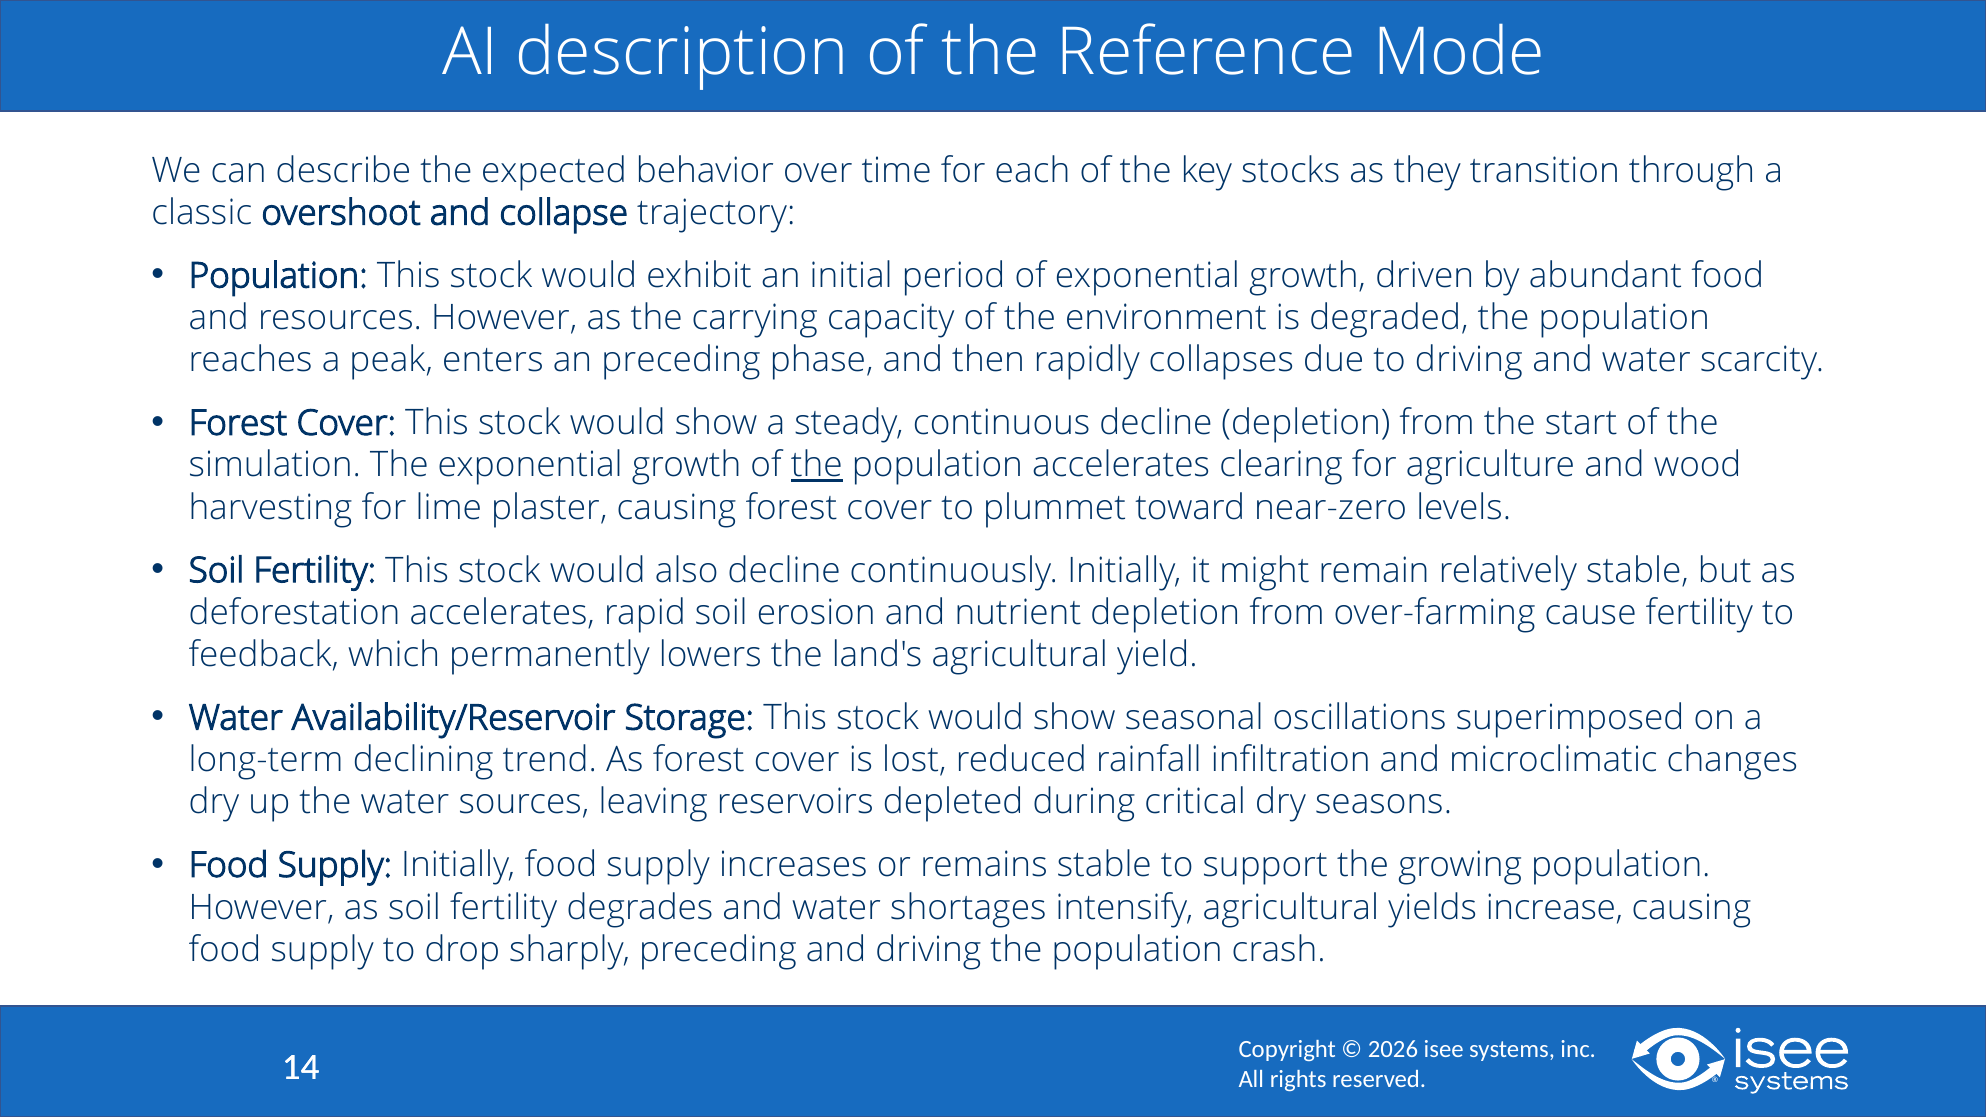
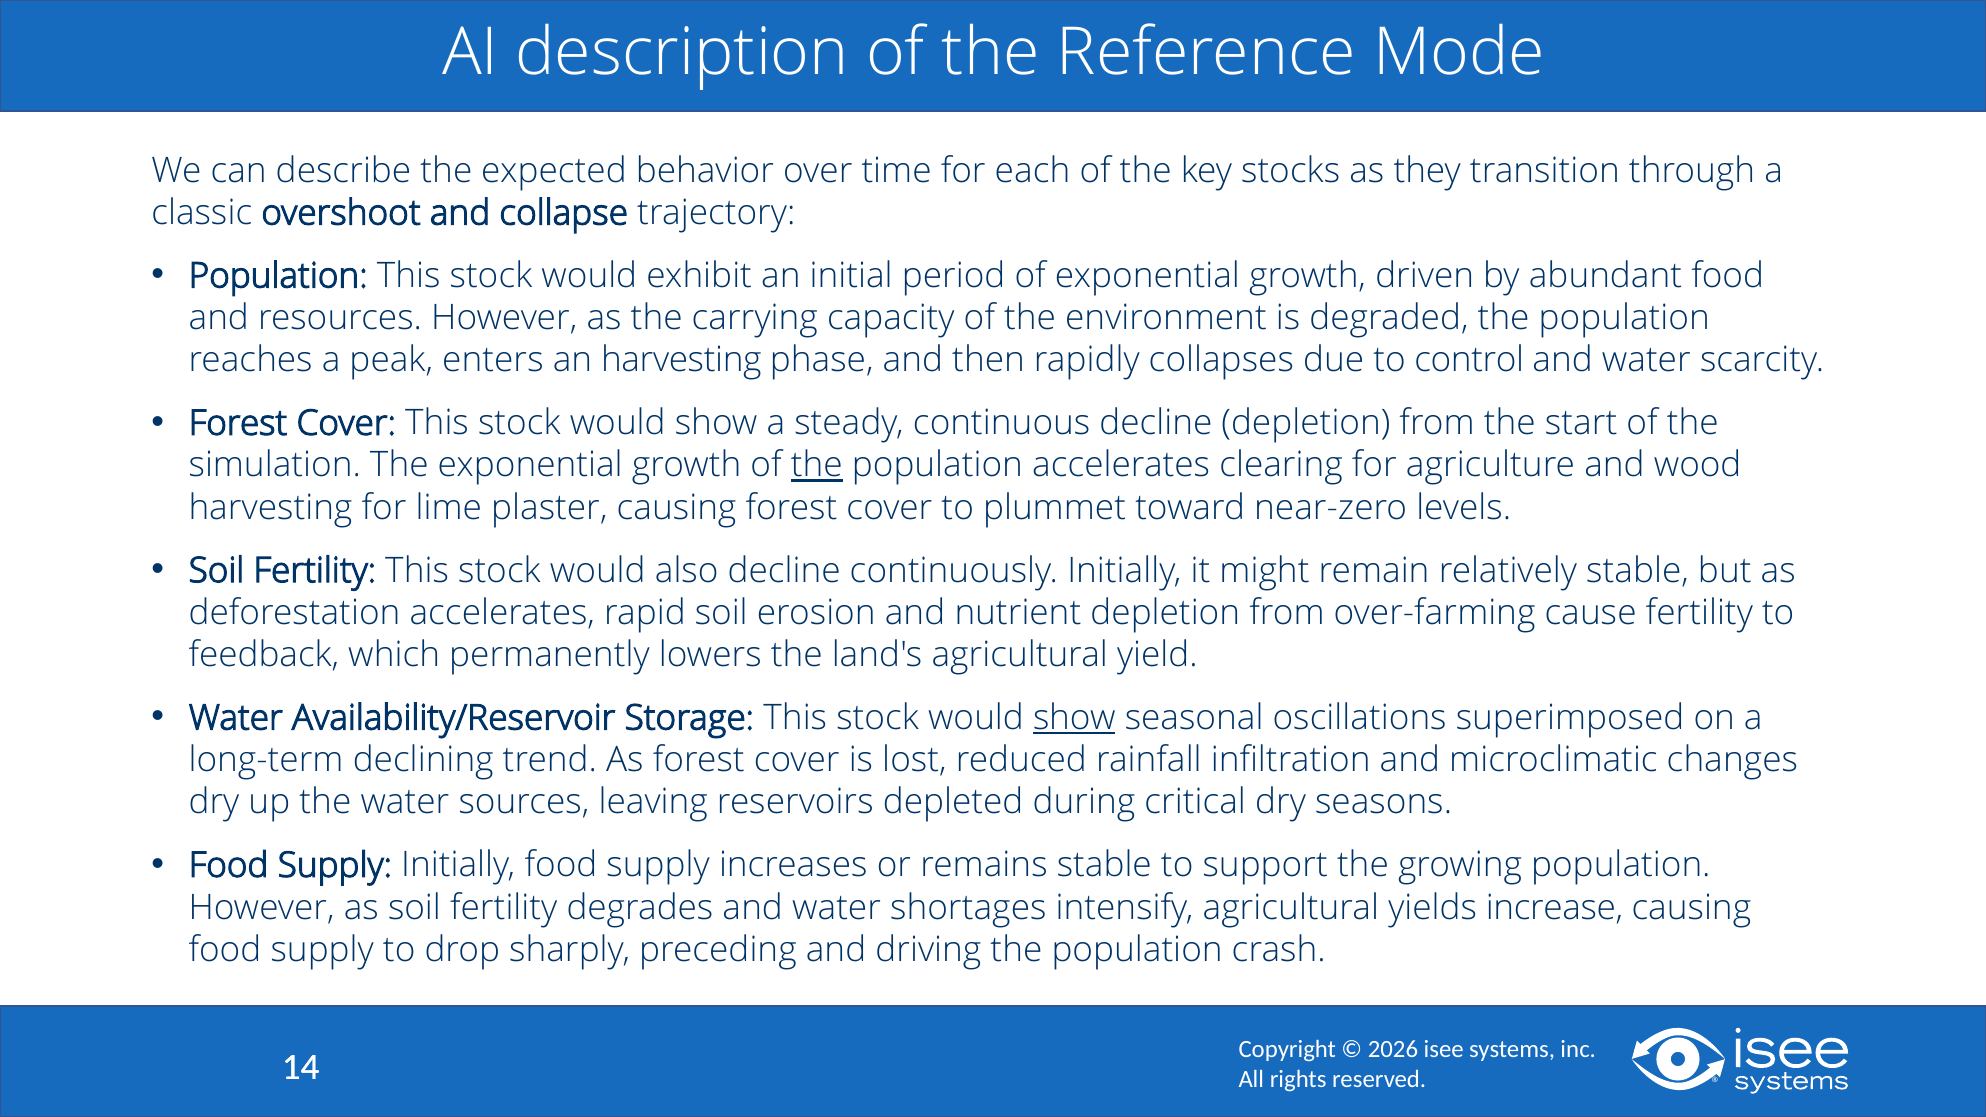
an preceding: preceding -> harvesting
to driving: driving -> control
show at (1074, 718) underline: none -> present
